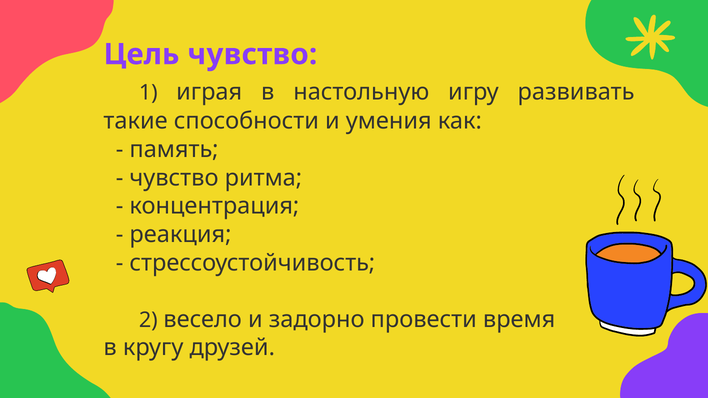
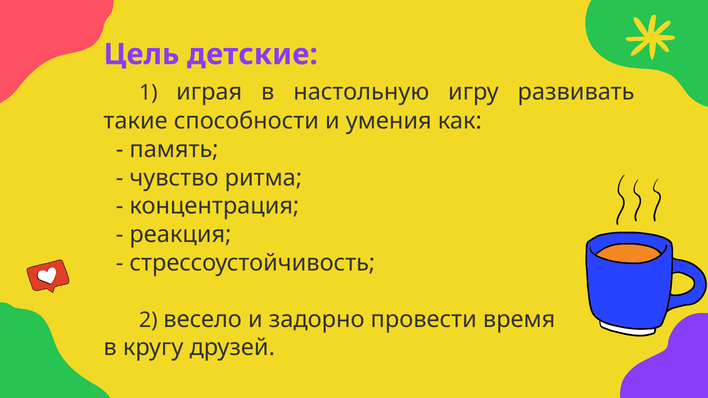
чувство at (252, 54): чувство -> детские
